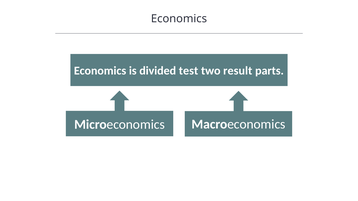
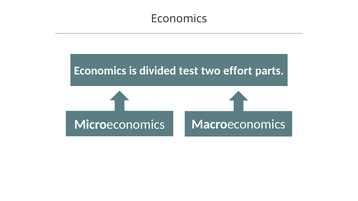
result: result -> effort
